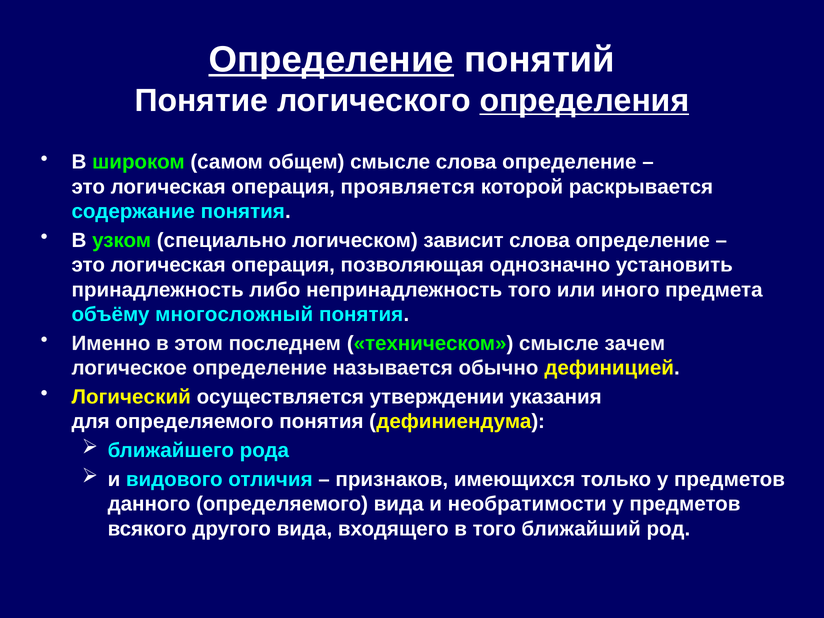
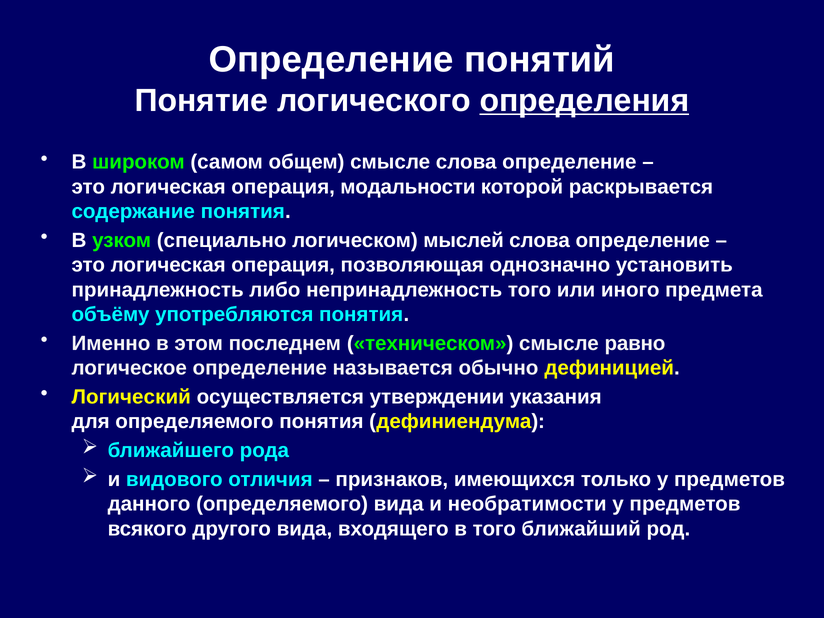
Определение at (331, 60) underline: present -> none
проявляется: проявляется -> модальности
зависит: зависит -> мыслей
многосложный: многосложный -> употребляются
зачем: зачем -> равно
